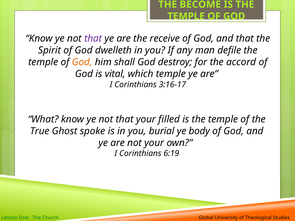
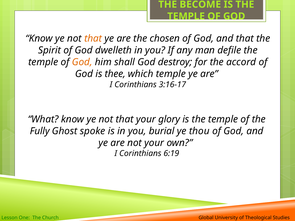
that at (93, 39) colour: purple -> orange
receive: receive -> chosen
vital: vital -> thee
filled: filled -> glory
True: True -> Fully
body: body -> thou
